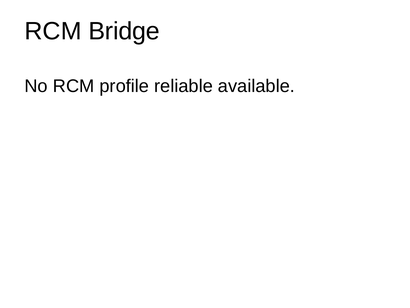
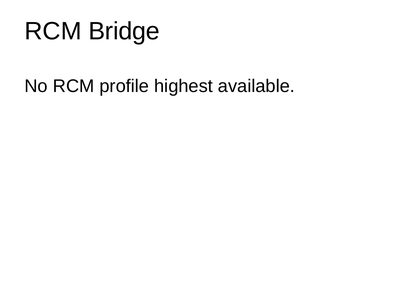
reliable: reliable -> highest
